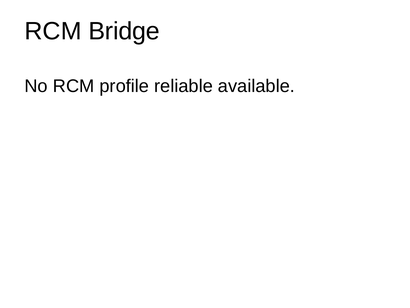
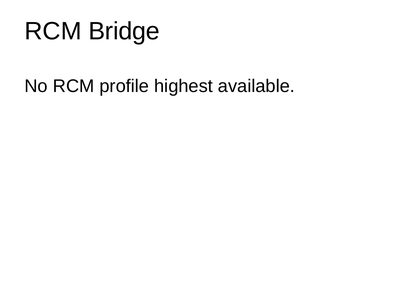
reliable: reliable -> highest
